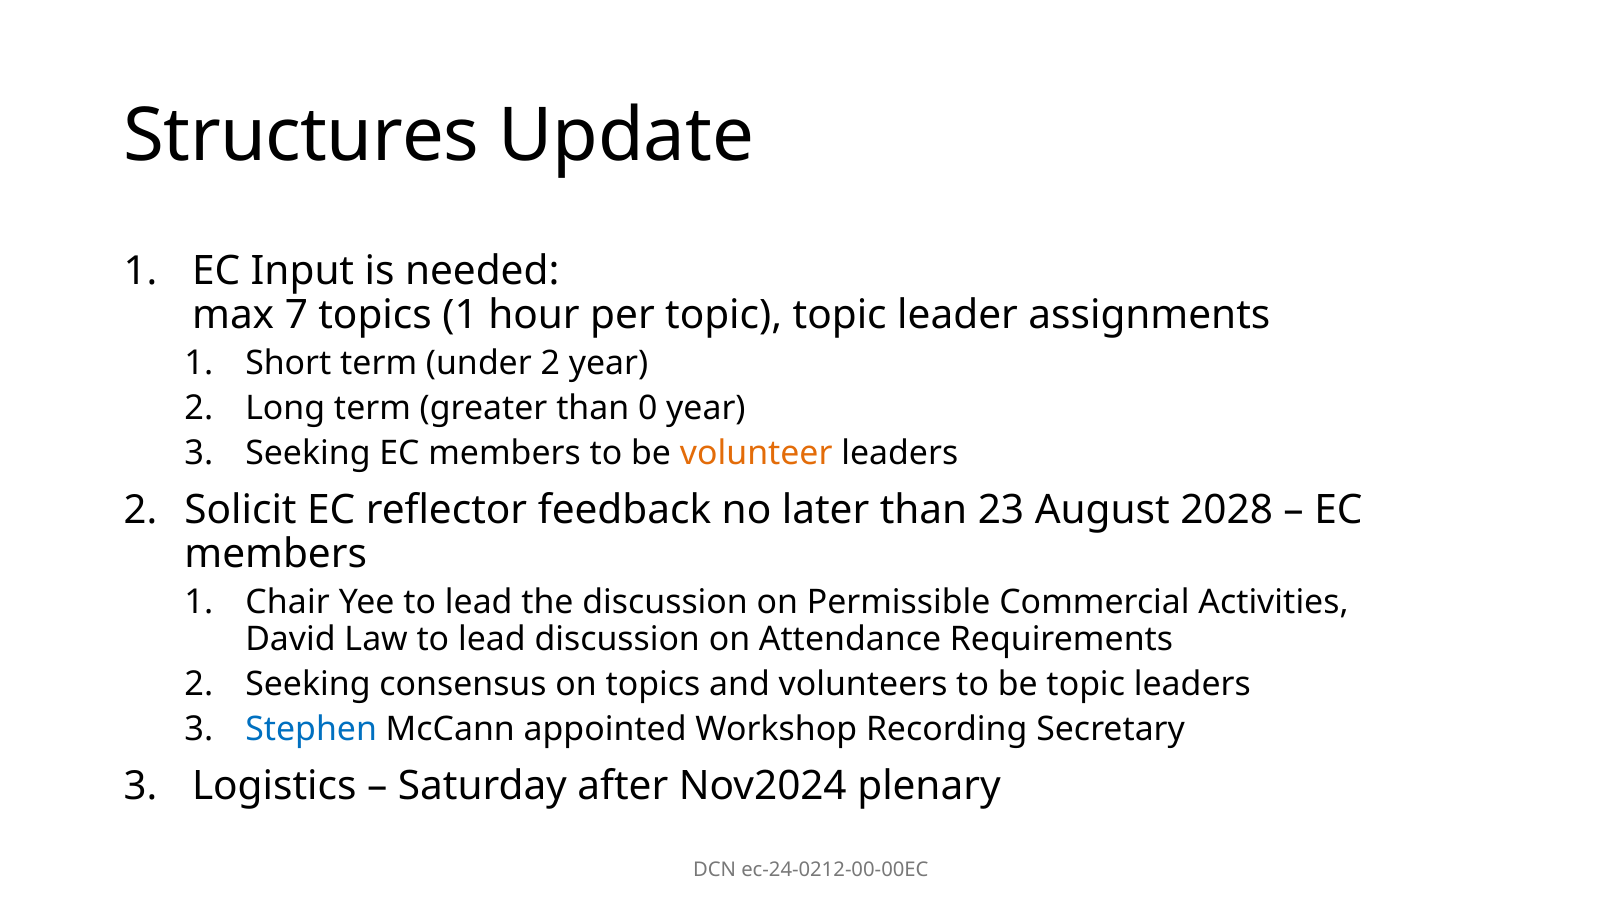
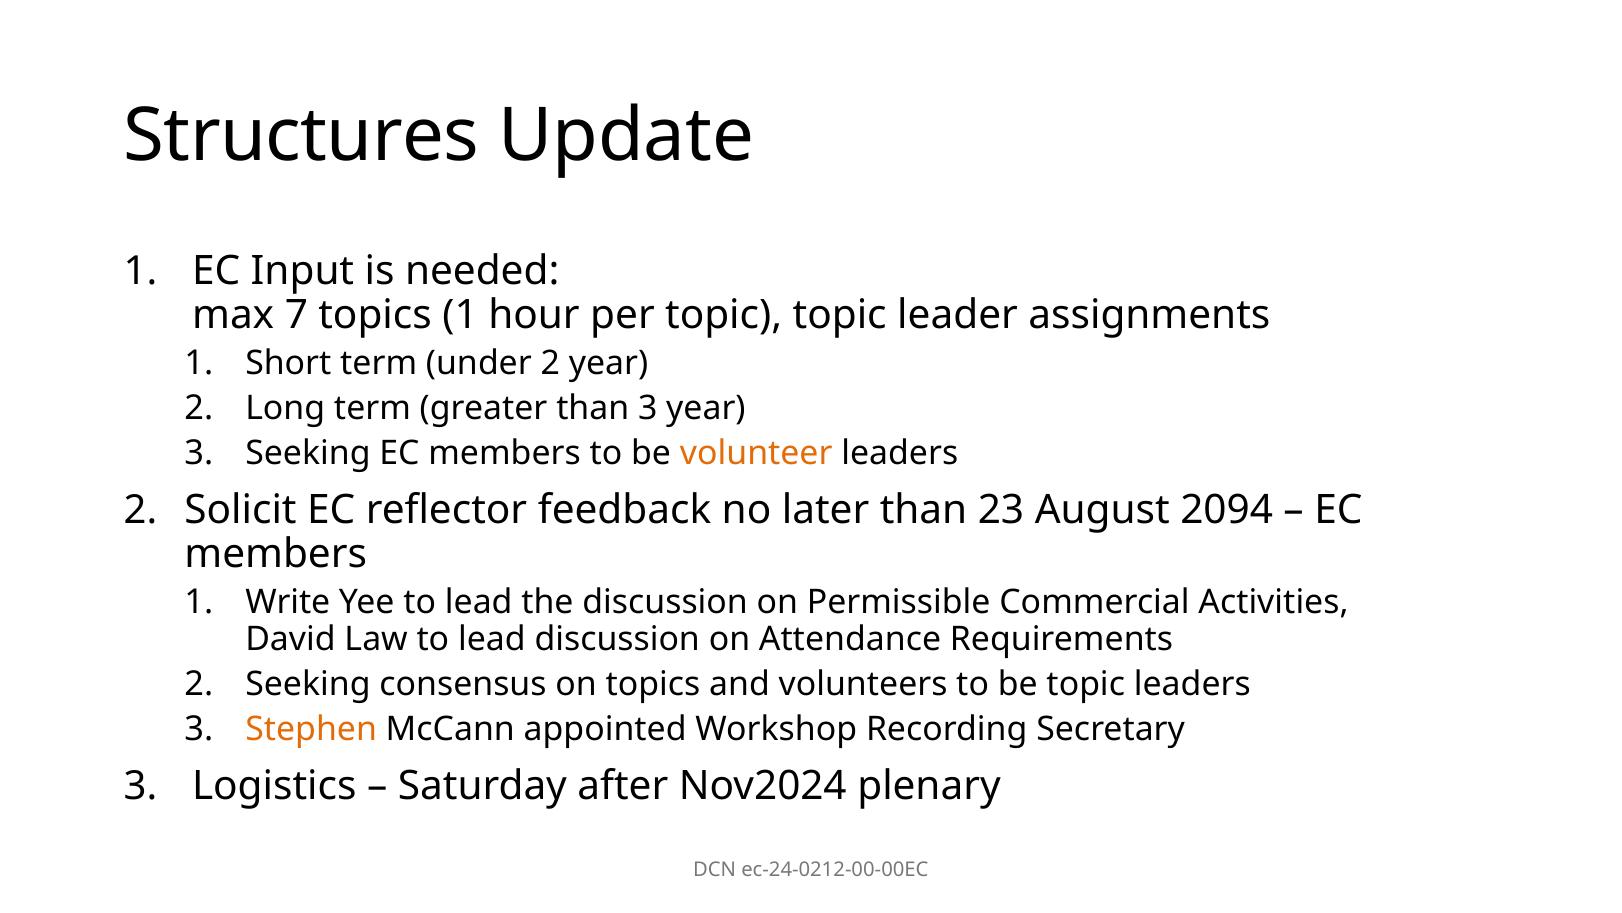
than 0: 0 -> 3
2028: 2028 -> 2094
Chair: Chair -> Write
Stephen colour: blue -> orange
